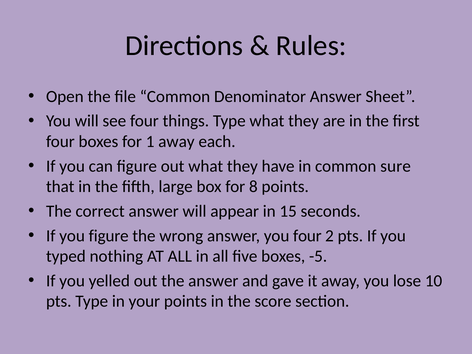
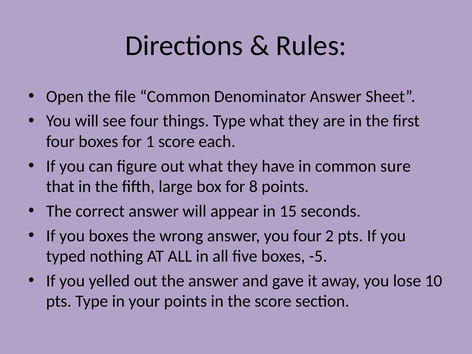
1 away: away -> score
you figure: figure -> boxes
